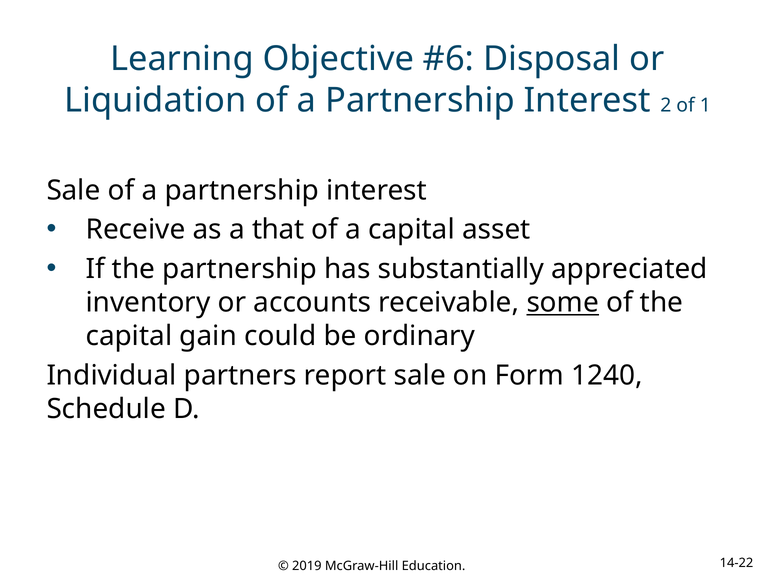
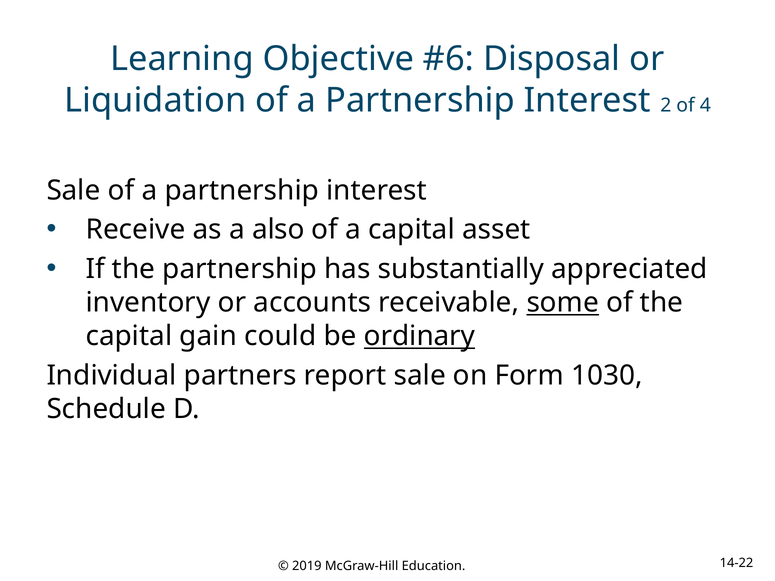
1: 1 -> 4
that: that -> also
ordinary underline: none -> present
1240: 1240 -> 1030
